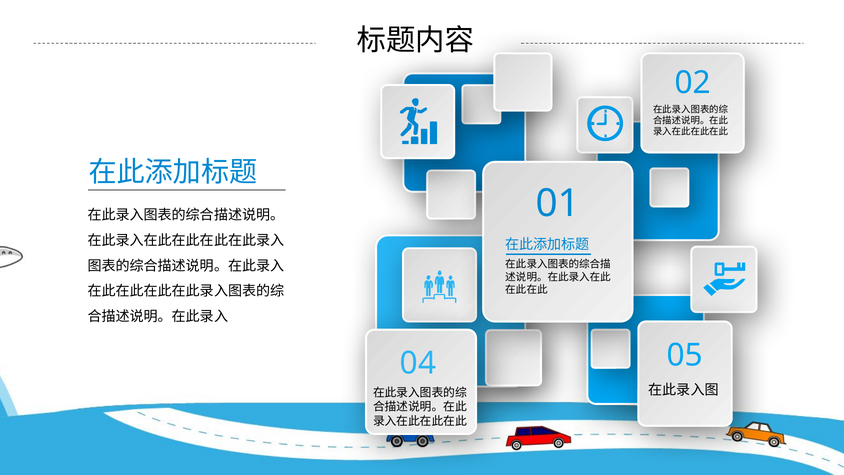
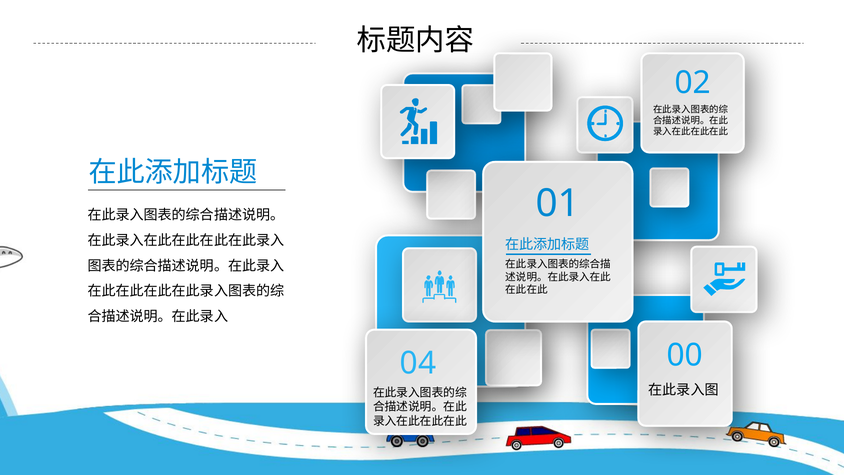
05: 05 -> 00
